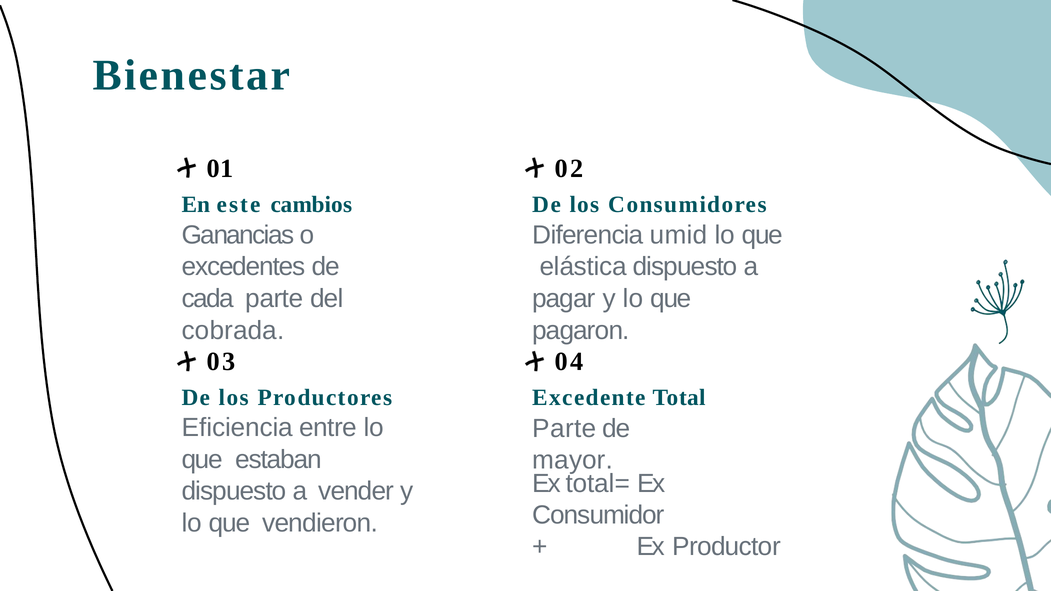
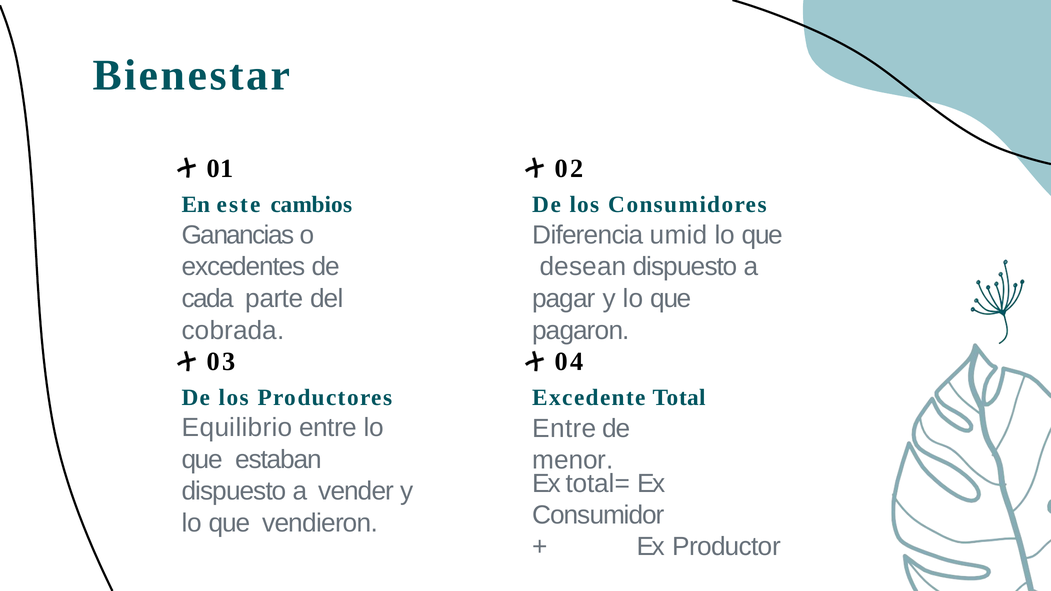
elástica: elástica -> desean
Eﬁciencia: Eﬁciencia -> Equilibrio
Parte at (564, 429): Parte -> Entre
mayor: mayor -> menor
